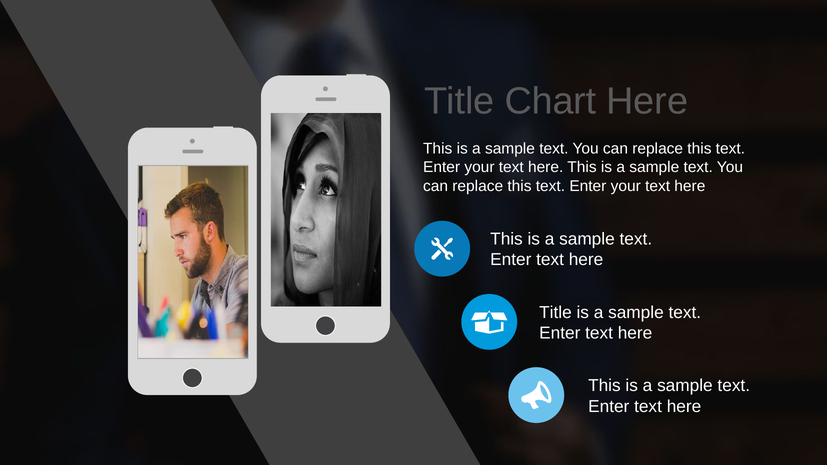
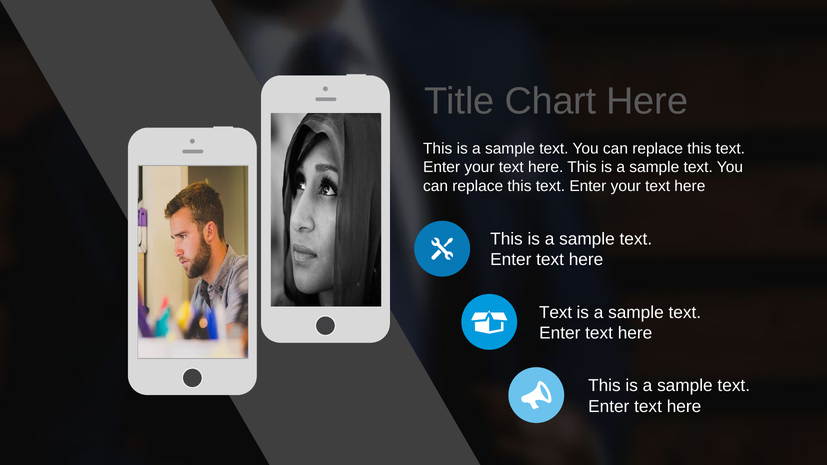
Title at (555, 313): Title -> Text
